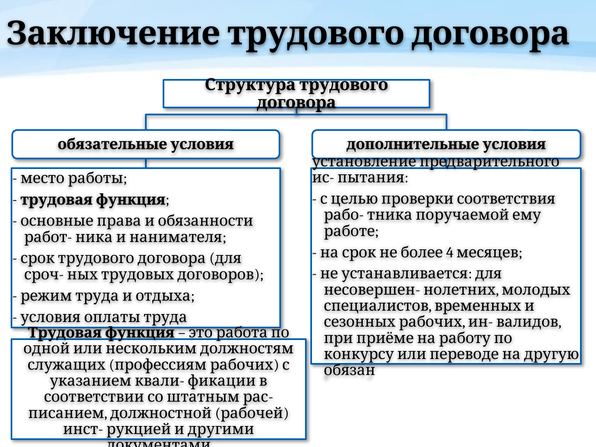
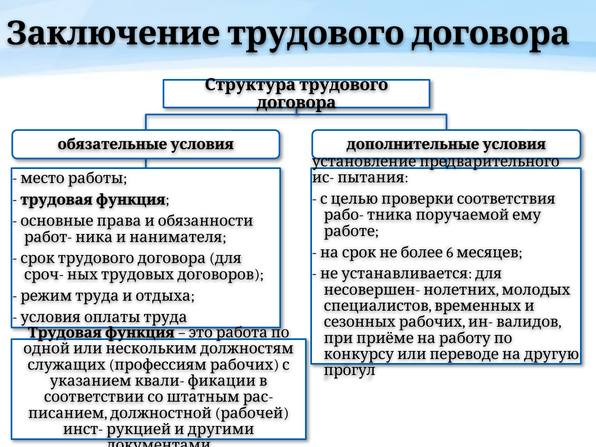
4: 4 -> 6
обязан: обязан -> прогул
